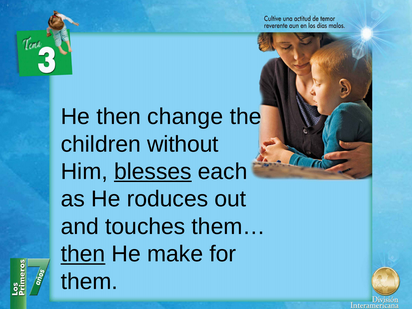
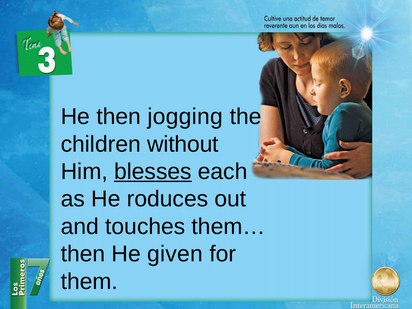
change: change -> jogging
then at (83, 254) underline: present -> none
make: make -> given
